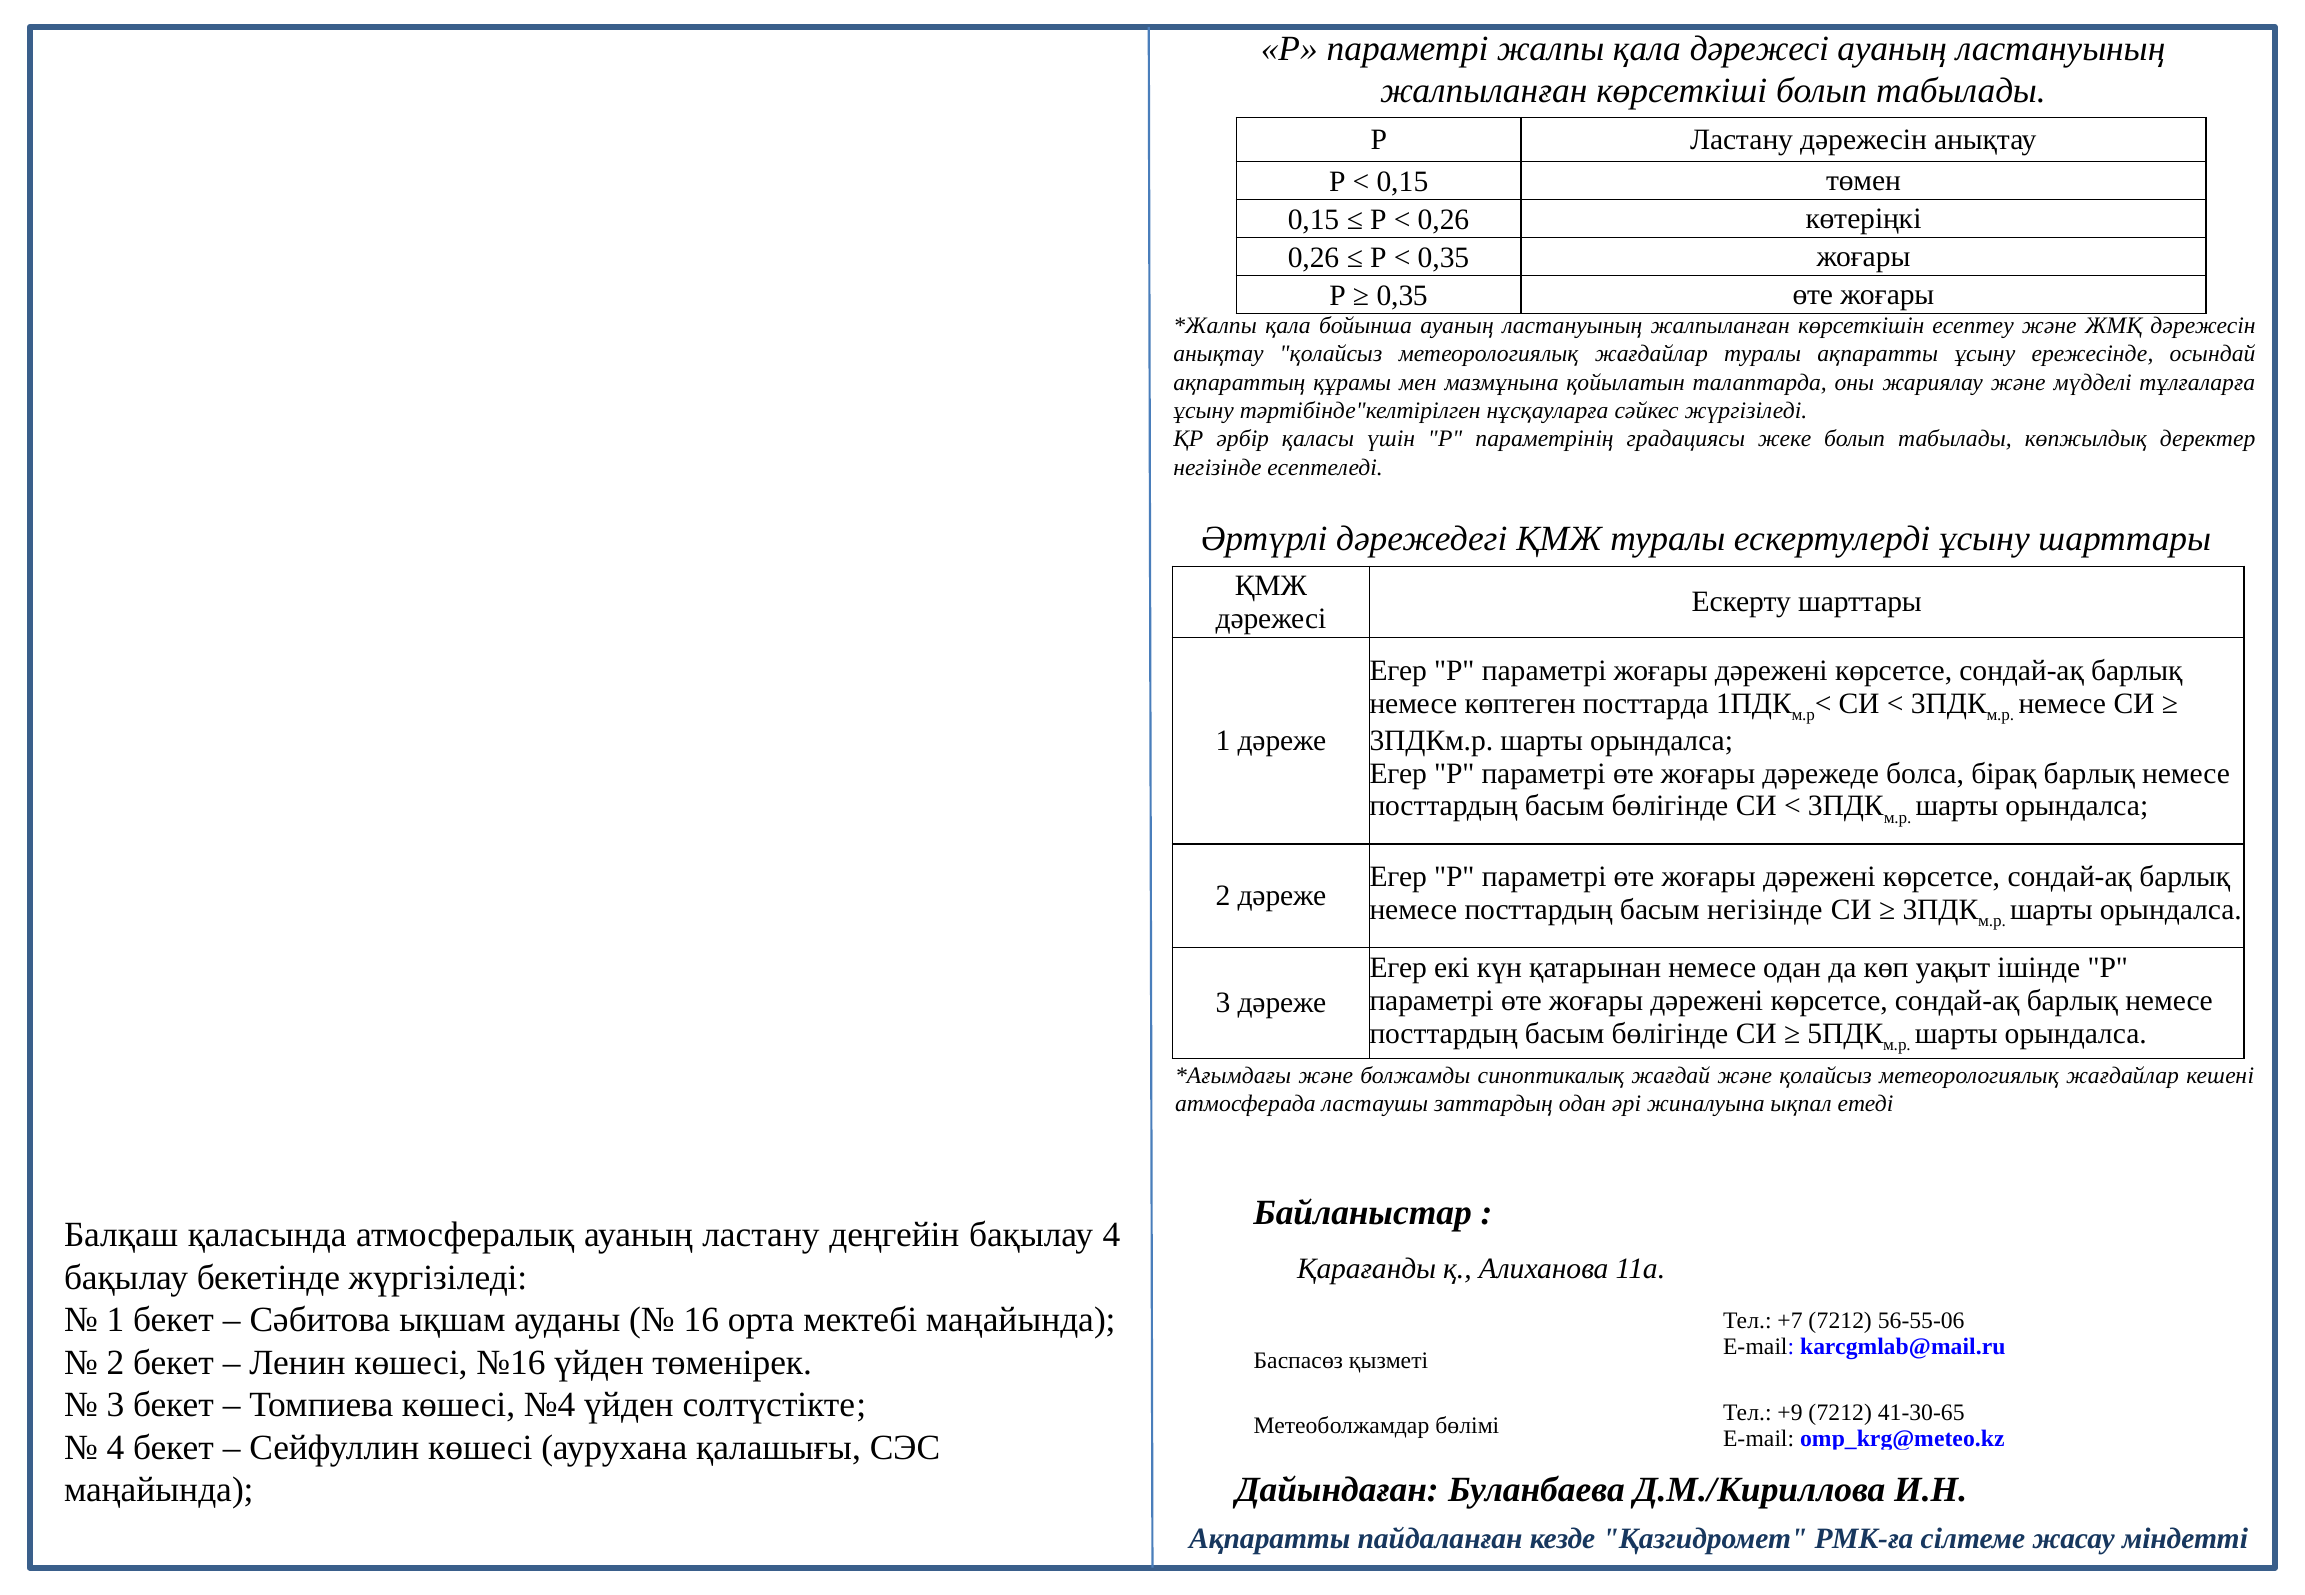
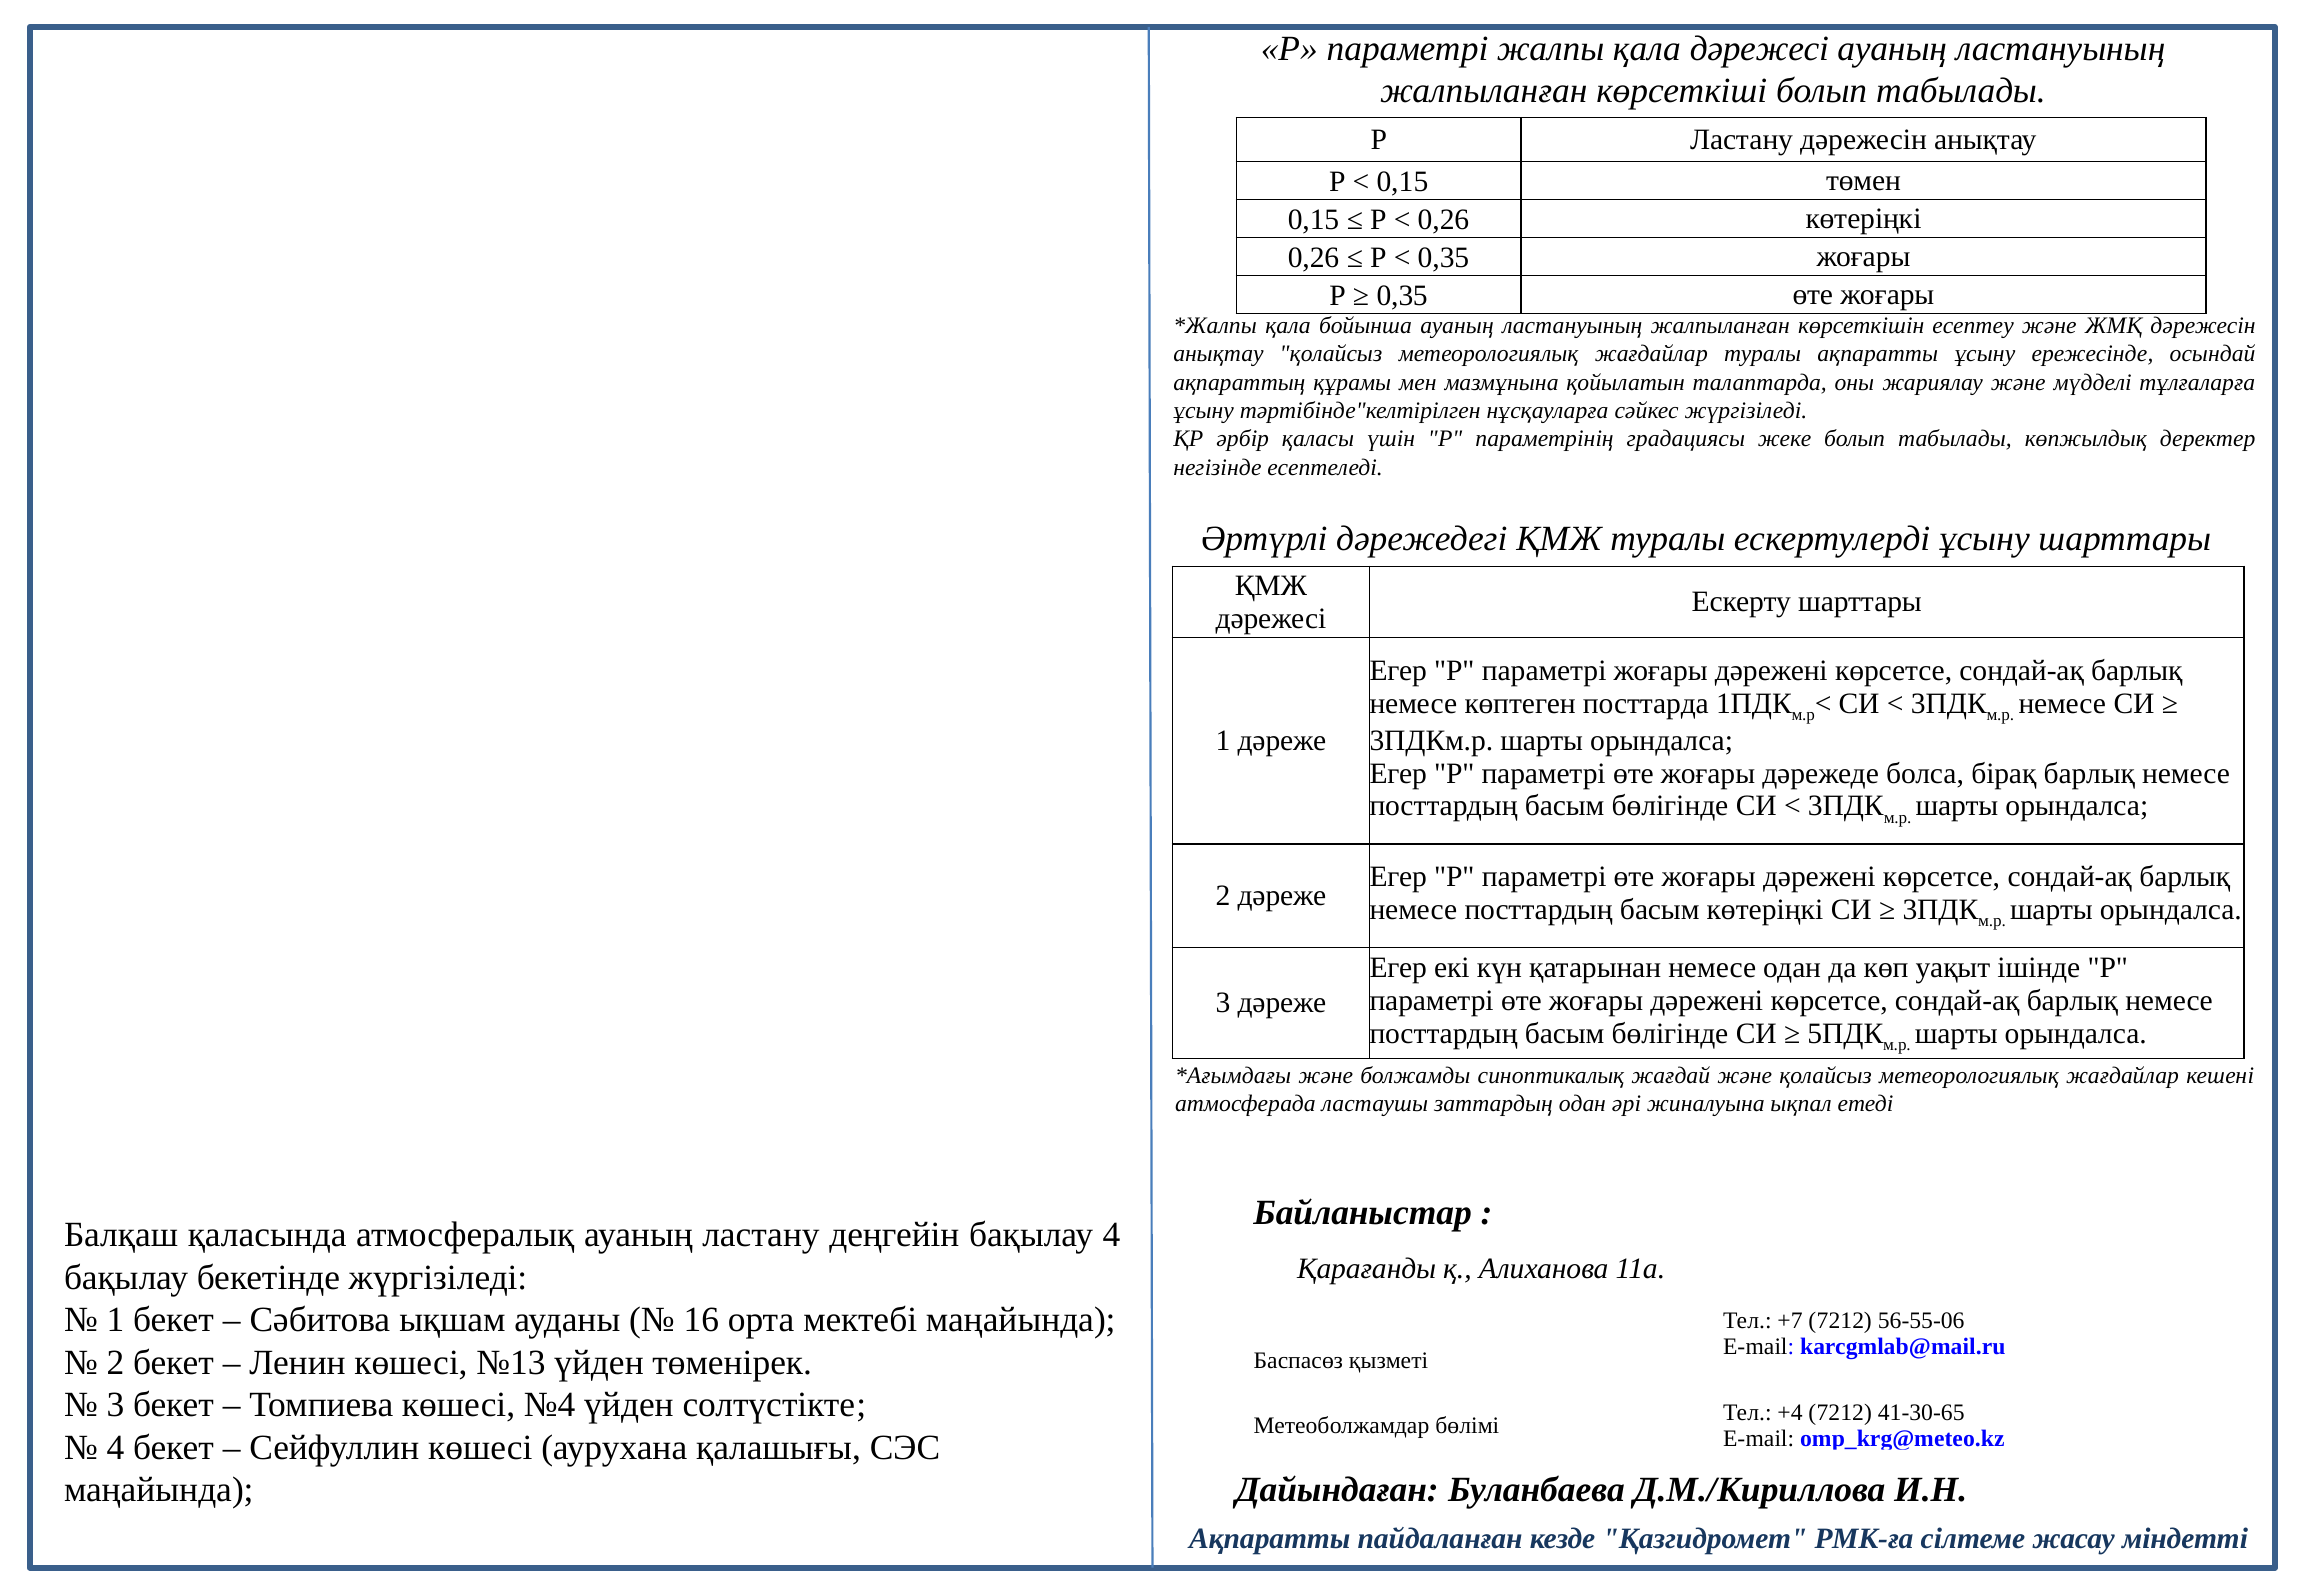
басым негізінде: негізінде -> көтеріңкі
№16: №16 -> №13
+9: +9 -> +4
